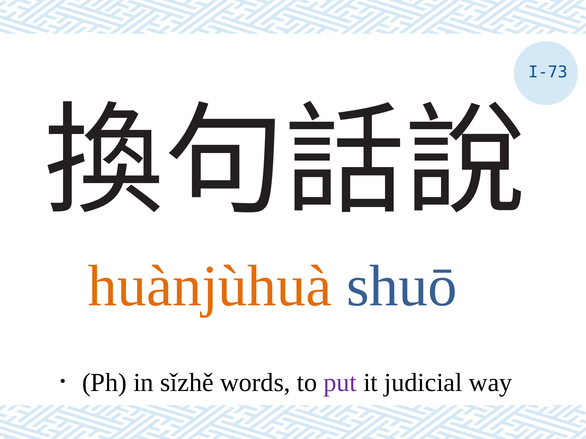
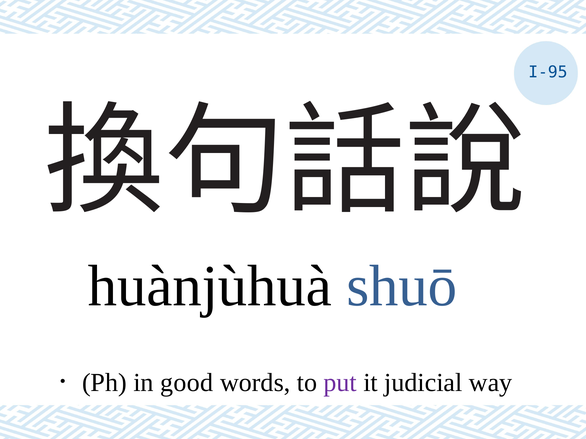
I-73: I-73 -> I-95
huànjùhuà colour: orange -> black
sǐzhě: sǐzhě -> good
